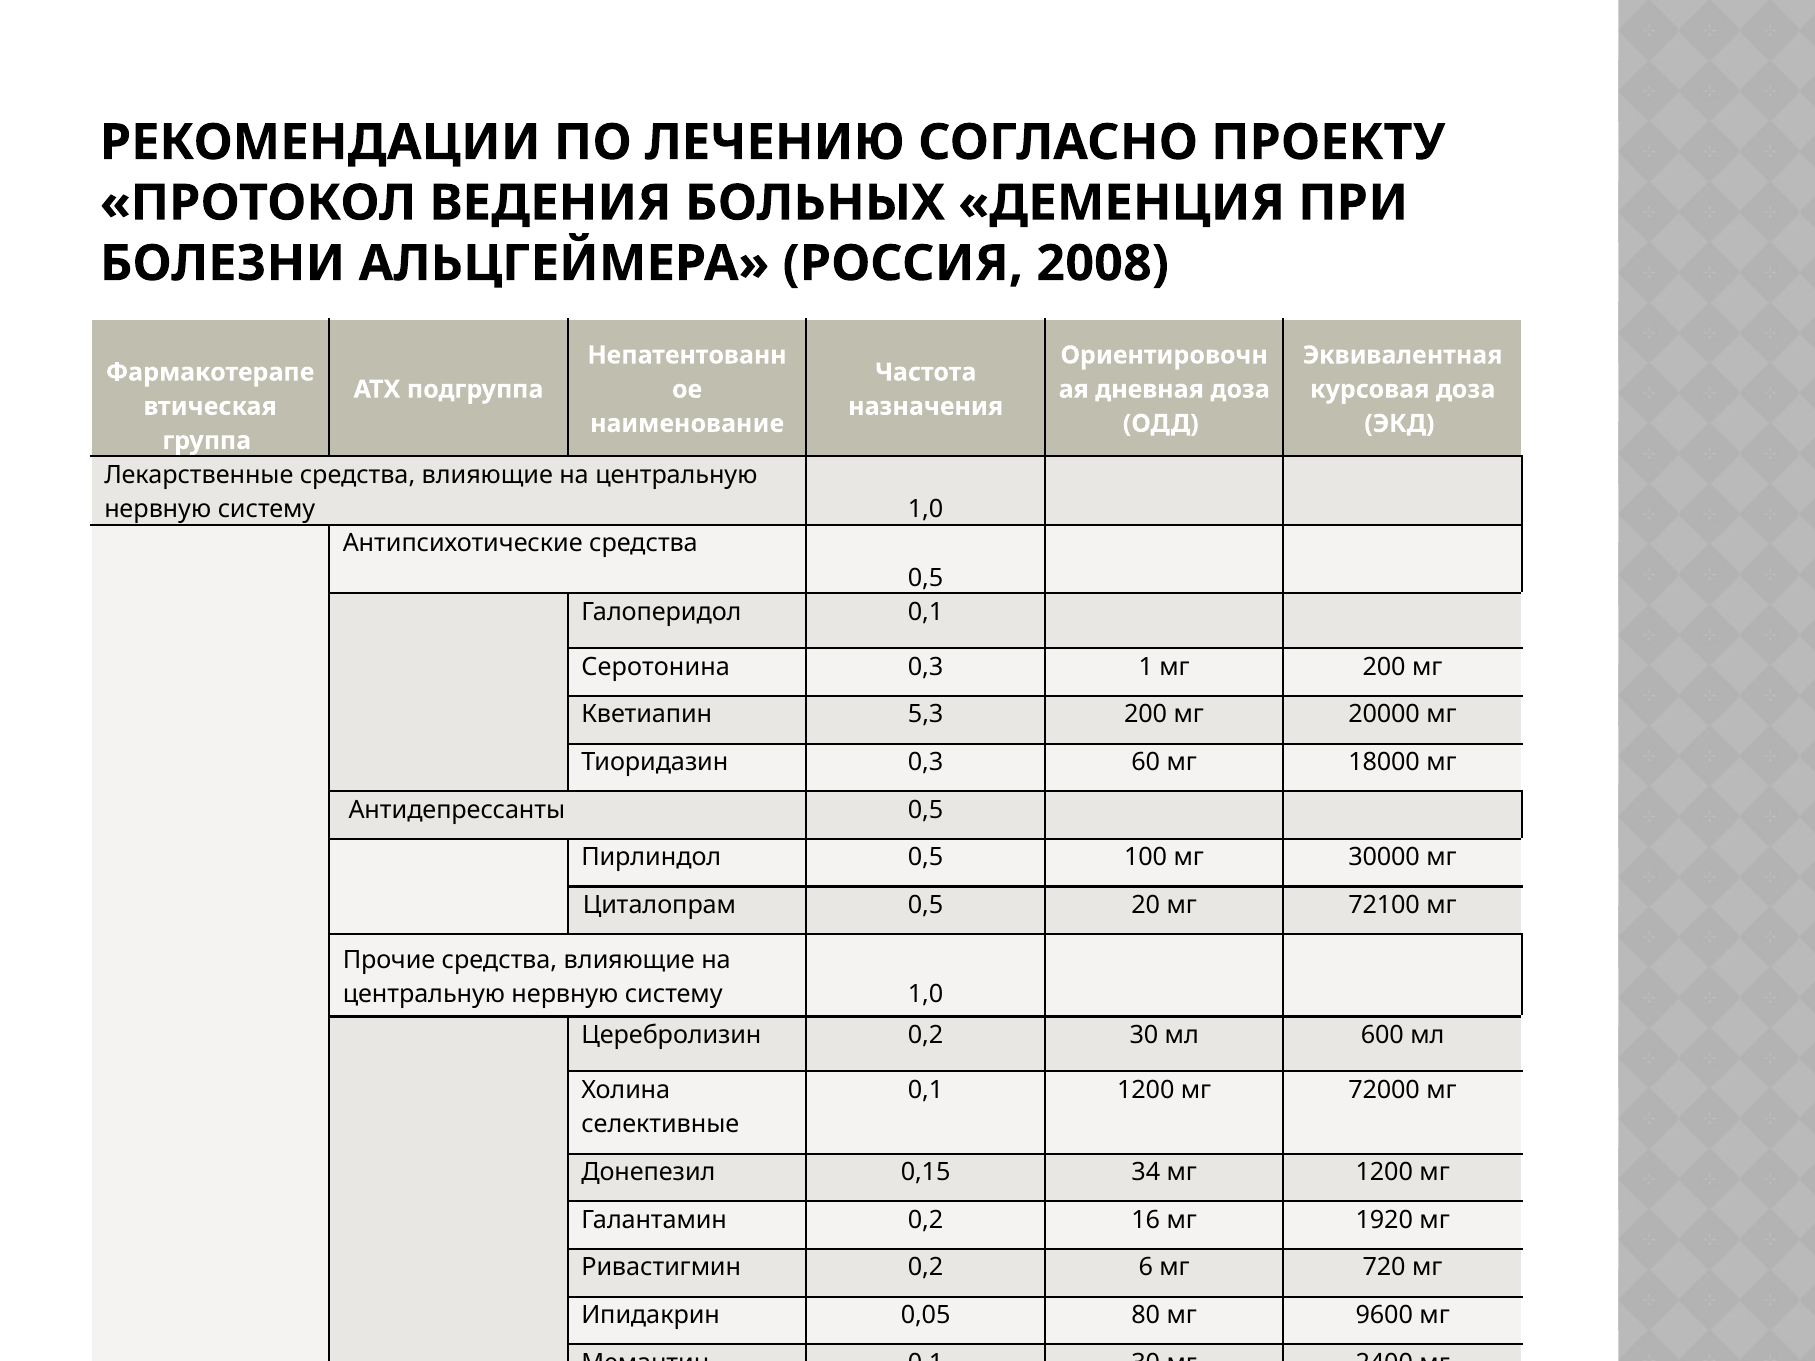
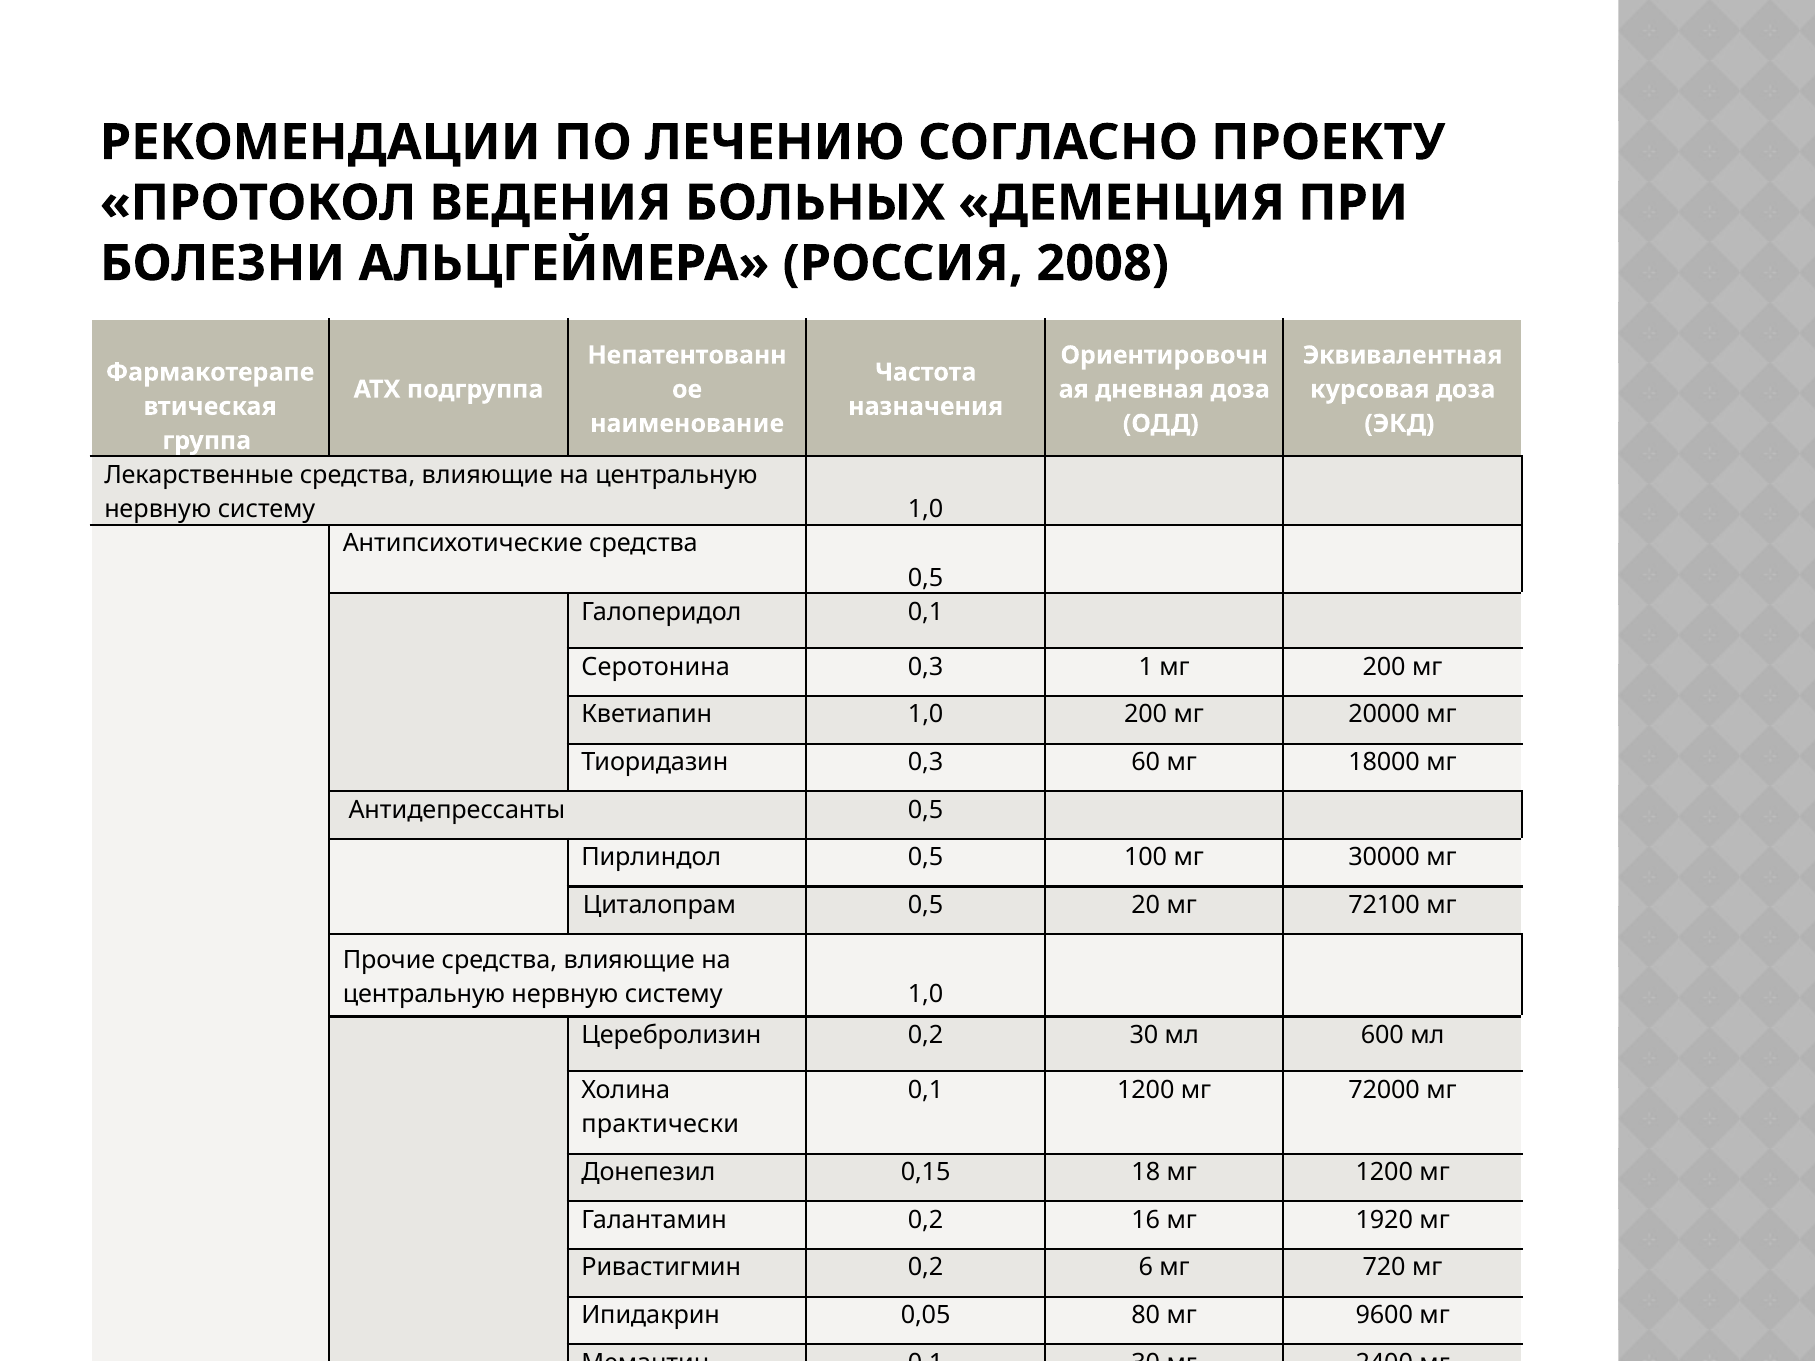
Кветиапин 5,3: 5,3 -> 1,0
селективные: селективные -> практически
34: 34 -> 18
